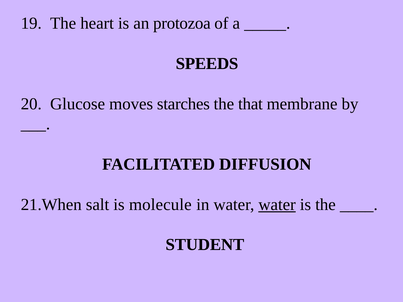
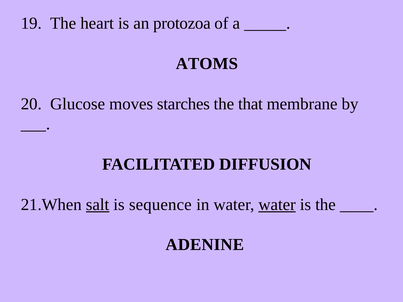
SPEEDS: SPEEDS -> ATOMS
salt underline: none -> present
molecule: molecule -> sequence
STUDENT: STUDENT -> ADENINE
